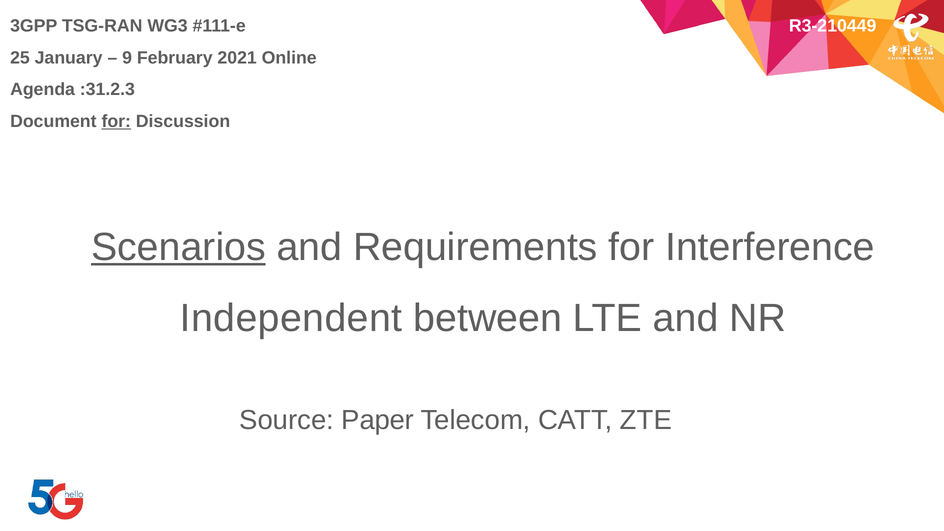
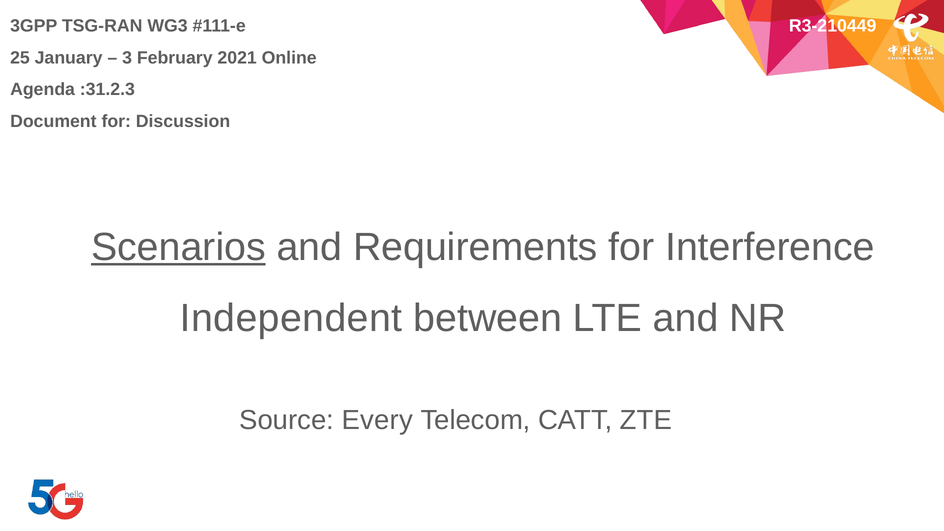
9: 9 -> 3
for at (116, 122) underline: present -> none
Paper: Paper -> Every
